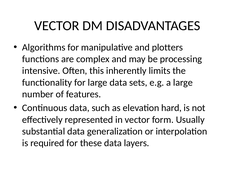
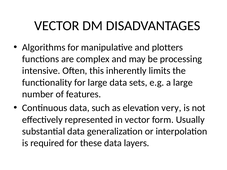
hard: hard -> very
